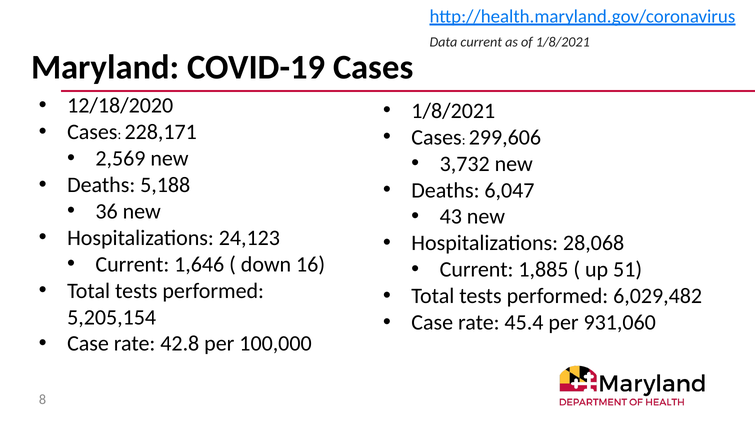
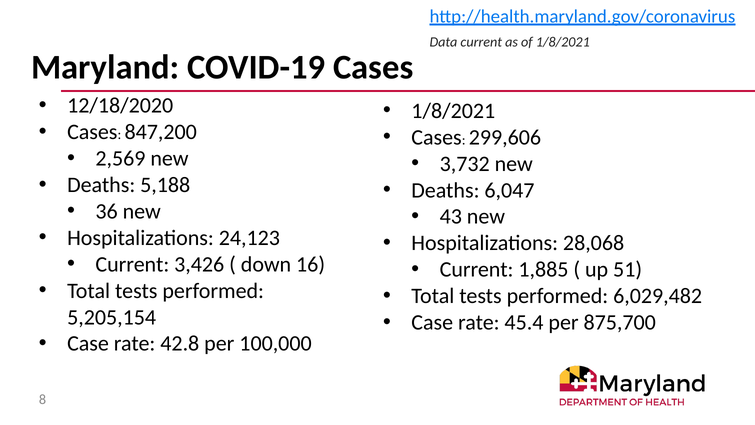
228,171: 228,171 -> 847,200
1,646: 1,646 -> 3,426
931,060: 931,060 -> 875,700
